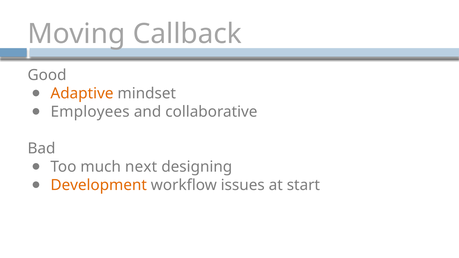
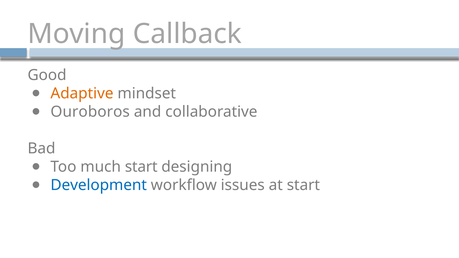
Employees: Employees -> Ouroboros
much next: next -> start
Development colour: orange -> blue
